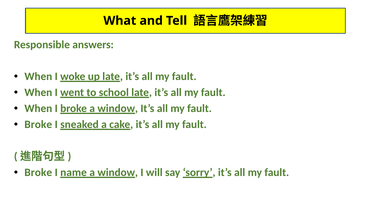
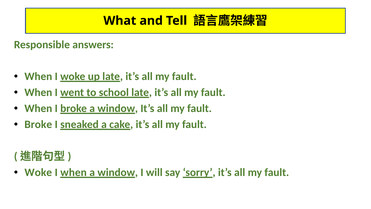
Broke at (38, 172): Broke -> Woke
I name: name -> when
